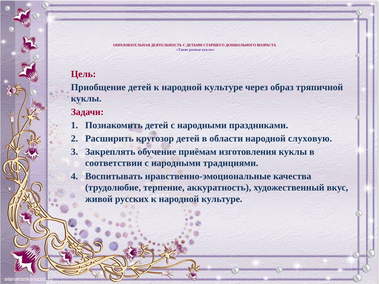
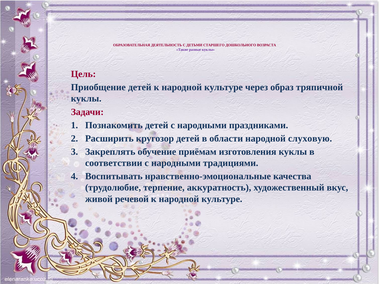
русских: русских -> речевой
